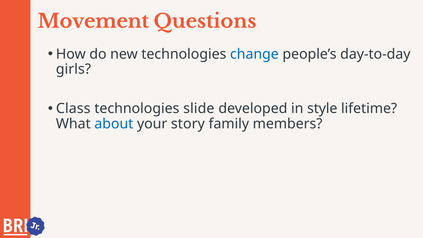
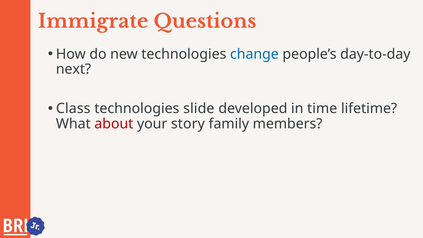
Movement: Movement -> Immigrate
girls: girls -> next
style: style -> time
about colour: blue -> red
